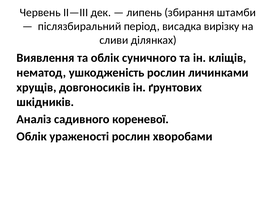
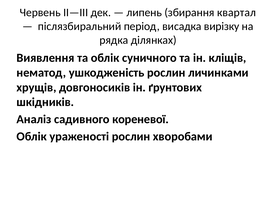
штамби: штамби -> квартал
сливи: сливи -> рядка
